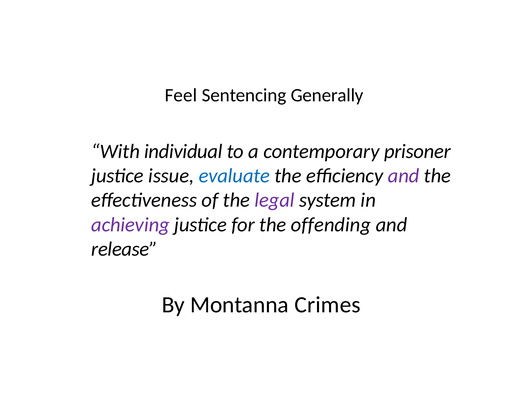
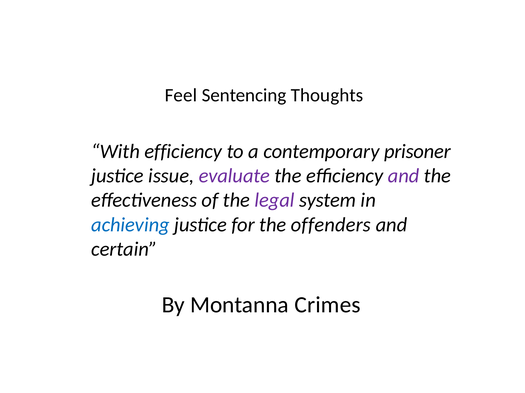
Generally: Generally -> Thoughts
With individual: individual -> efficiency
evaluate colour: blue -> purple
achieving colour: purple -> blue
offending: offending -> offenders
release: release -> certain
